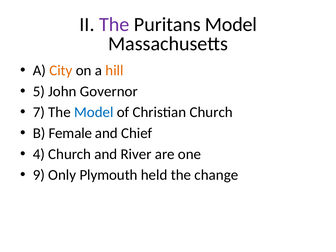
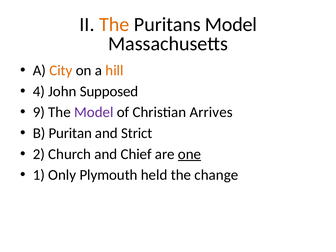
The at (114, 24) colour: purple -> orange
5: 5 -> 4
Governor: Governor -> Supposed
7: 7 -> 9
Model at (94, 112) colour: blue -> purple
Christian Church: Church -> Arrives
Female: Female -> Puritan
Chief: Chief -> Strict
4: 4 -> 2
River: River -> Chief
one underline: none -> present
9: 9 -> 1
